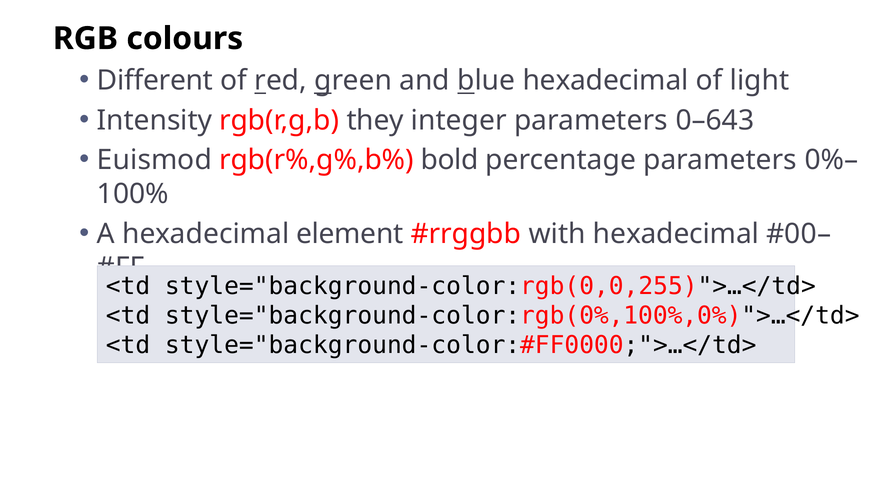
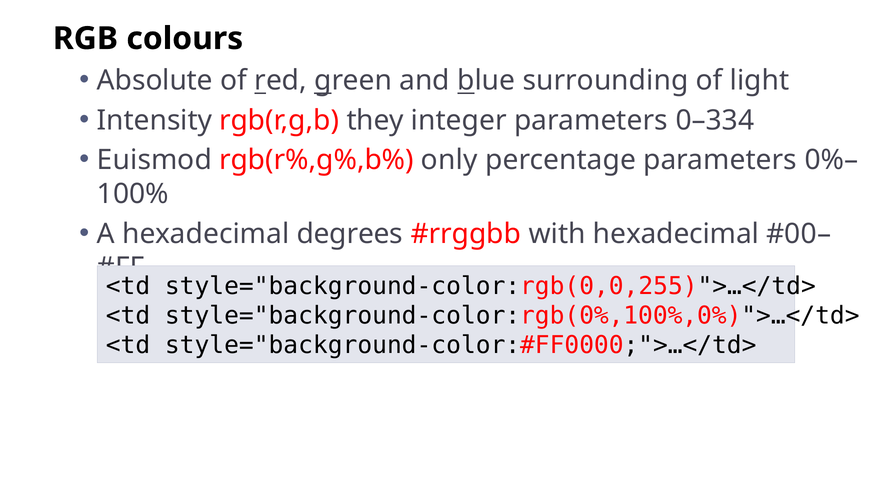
Different: Different -> Absolute
blue hexadecimal: hexadecimal -> surrounding
0–643: 0–643 -> 0–334
bold: bold -> only
element: element -> degrees
